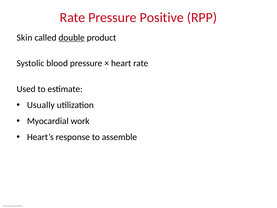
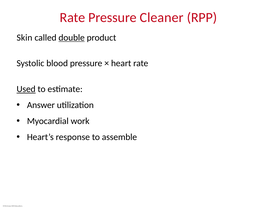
Positive: Positive -> Cleaner
Used underline: none -> present
Usually: Usually -> Answer
